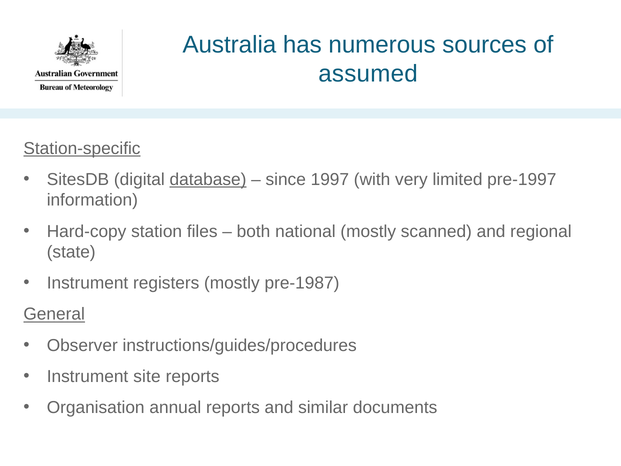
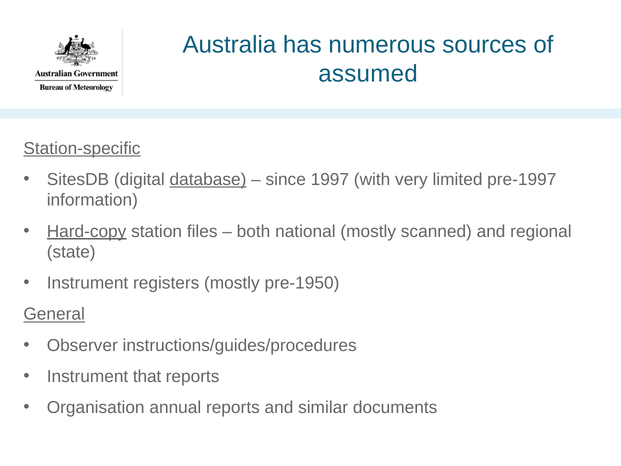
Hard-copy underline: none -> present
pre-1987: pre-1987 -> pre-1950
site: site -> that
